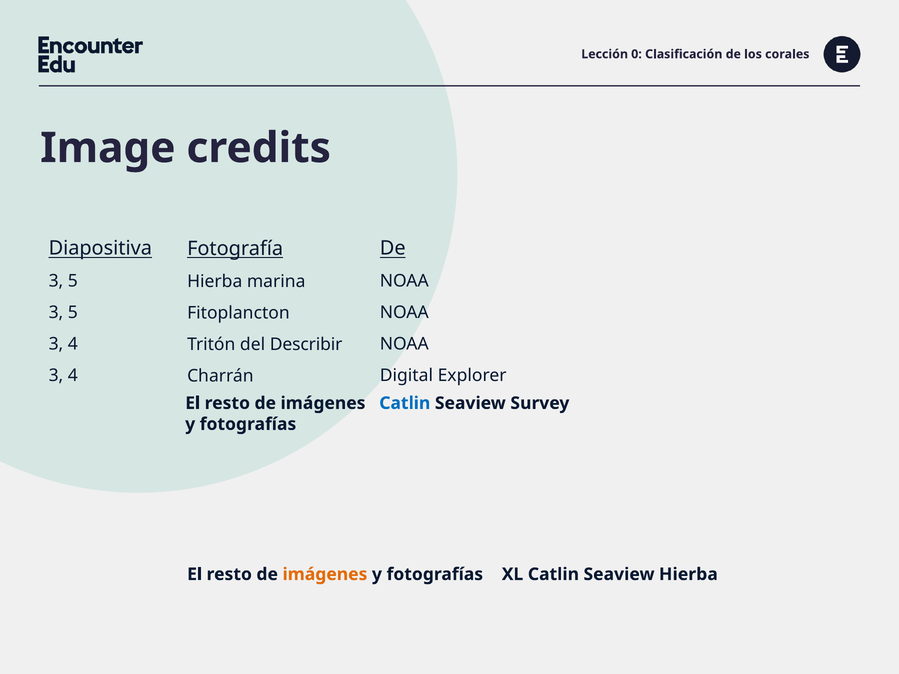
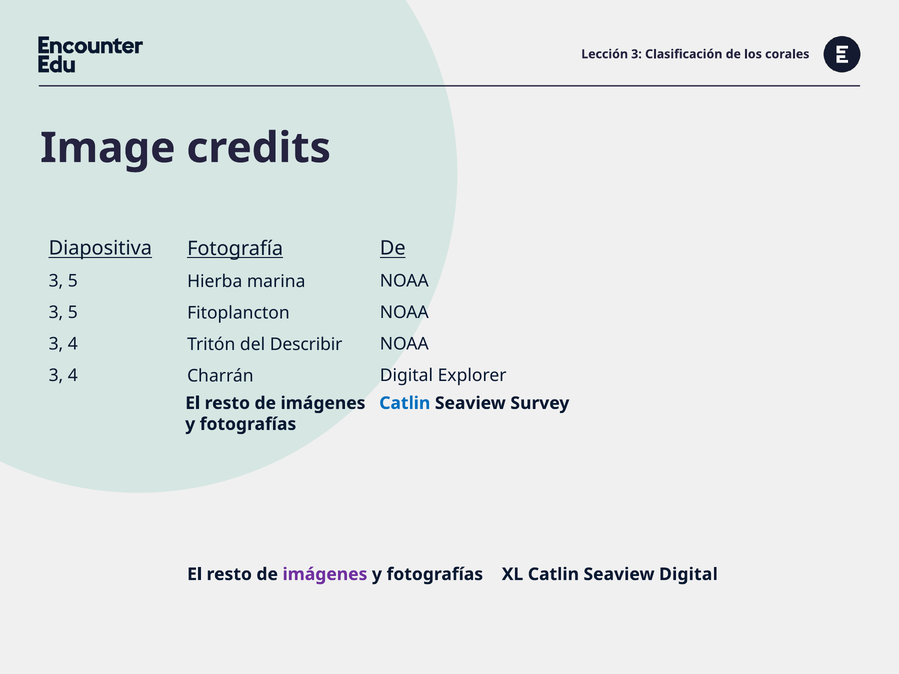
Lección 0: 0 -> 3
imágenes at (325, 575) colour: orange -> purple
Seaview Hierba: Hierba -> Digital
